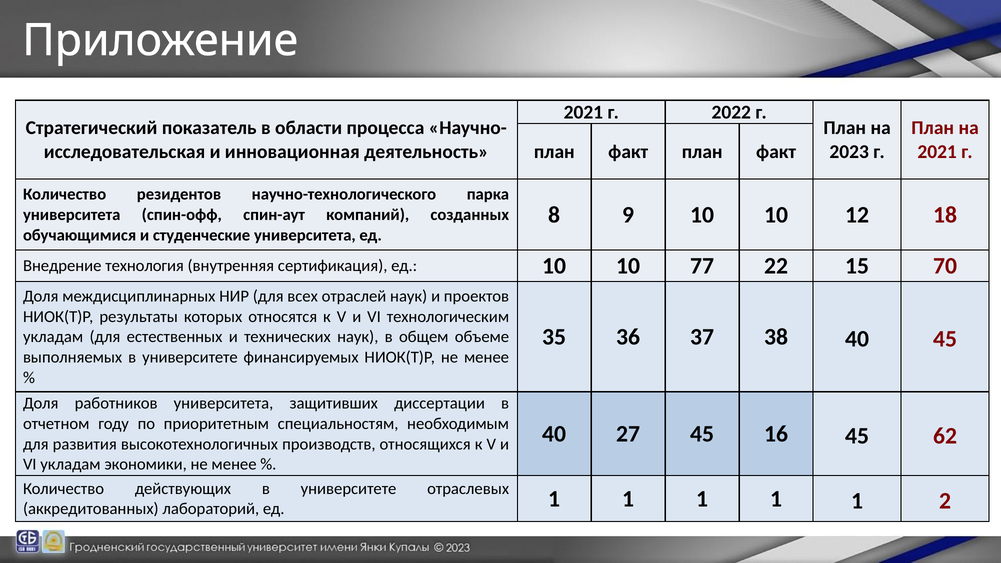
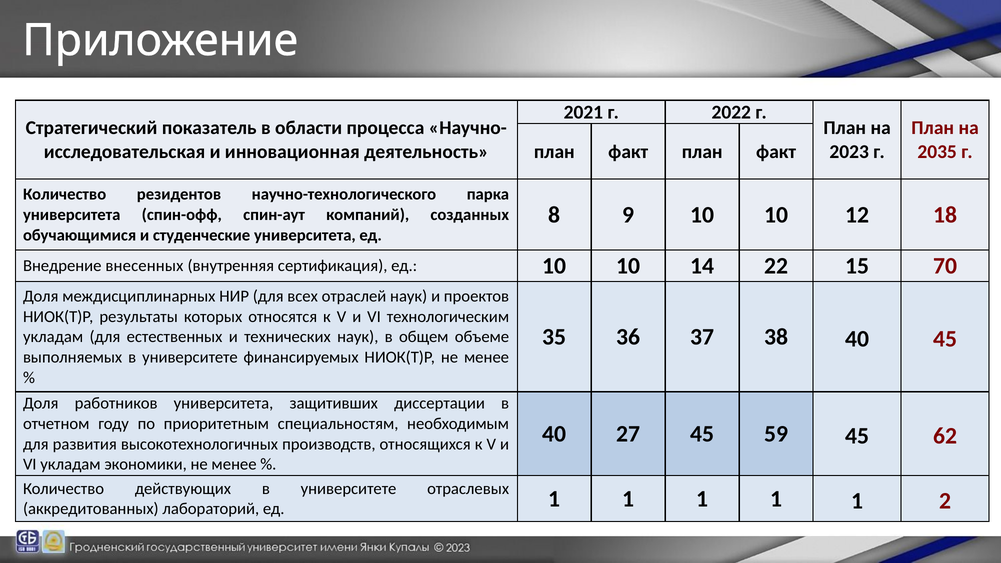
2021 at (937, 152): 2021 -> 2035
технология: технология -> внесенных
77: 77 -> 14
16: 16 -> 59
